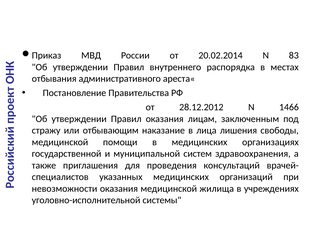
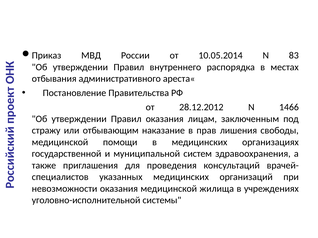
20.02.2014: 20.02.2014 -> 10.05.2014
лица: лица -> прав
